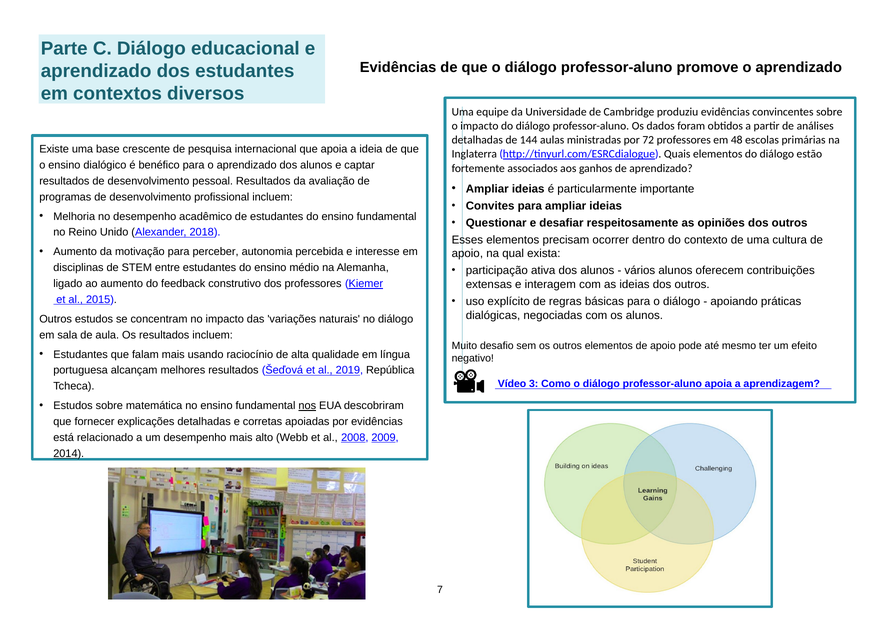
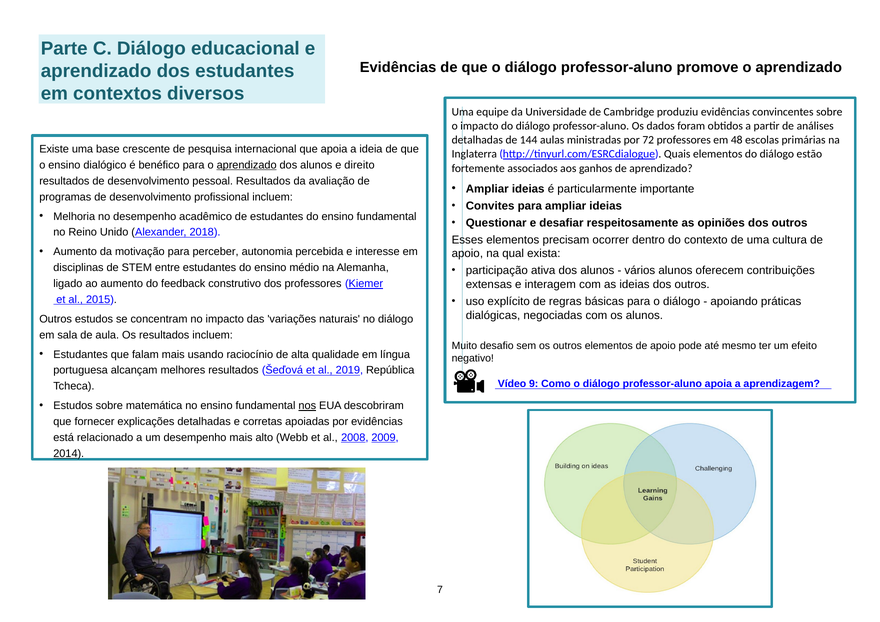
aprendizado at (247, 165) underline: none -> present
captar: captar -> direito
3: 3 -> 9
